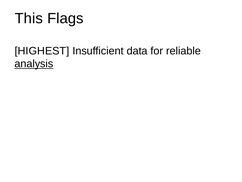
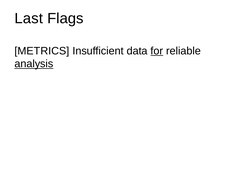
This: This -> Last
HIGHEST: HIGHEST -> METRICS
for underline: none -> present
